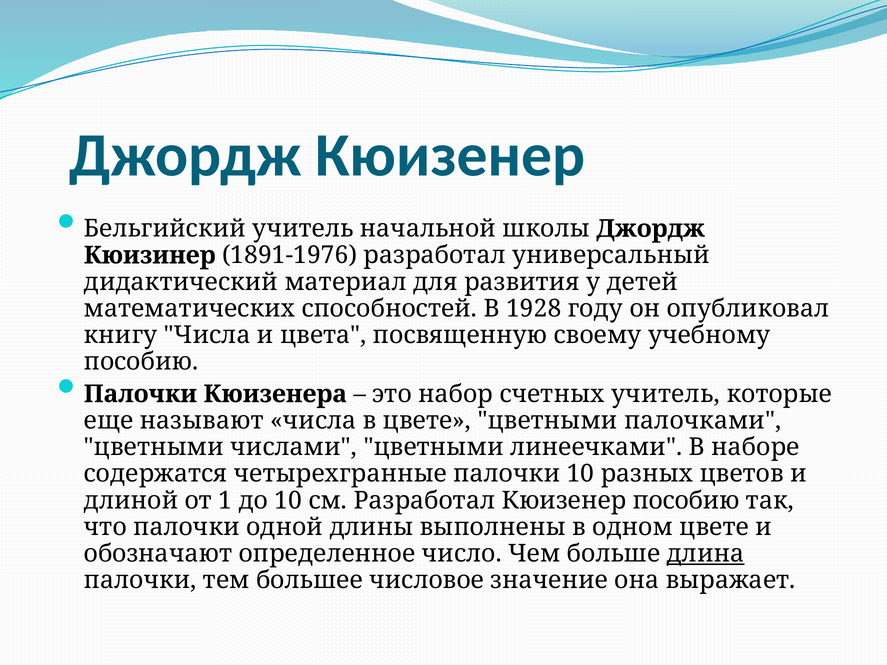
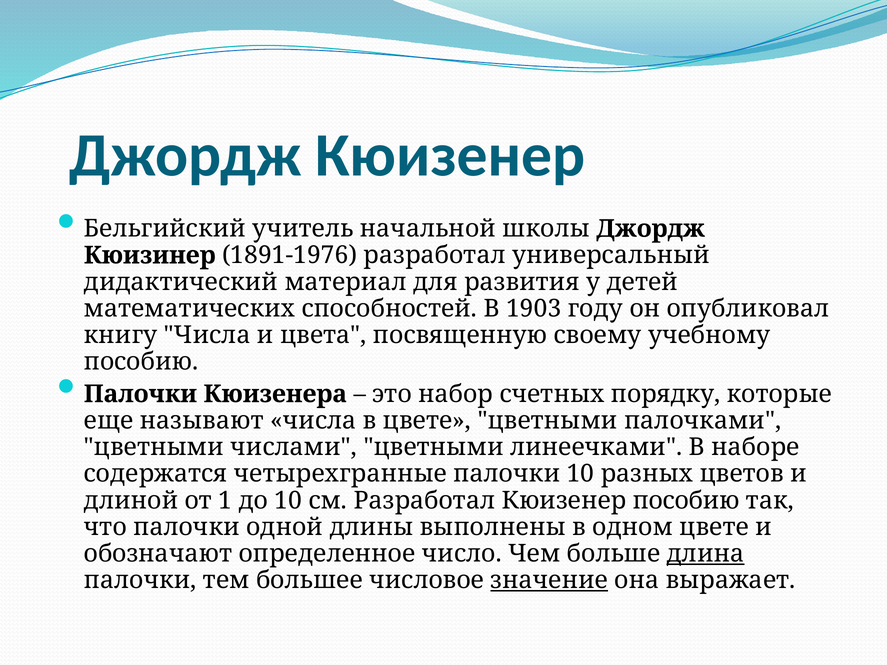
1928: 1928 -> 1903
счетных учитель: учитель -> порядку
значение underline: none -> present
